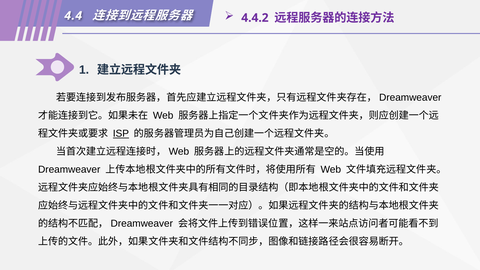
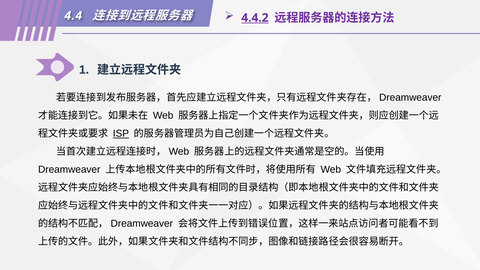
4.4.2 underline: none -> present
